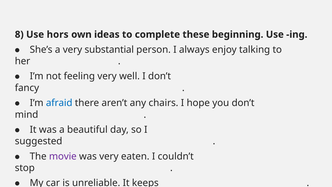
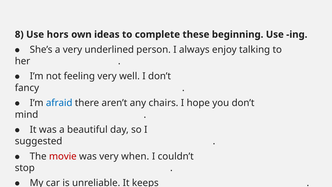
substantial: substantial -> underlined
movie colour: purple -> red
eaten: eaten -> when
